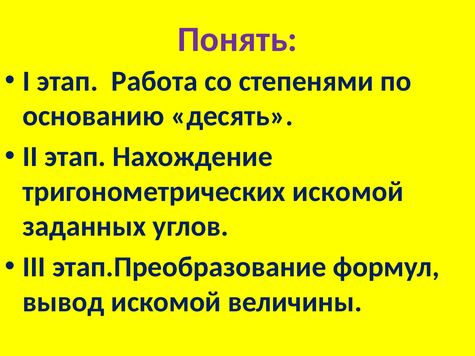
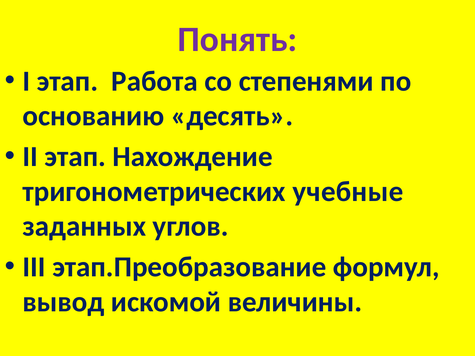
тригонометрических искомой: искомой -> учебные
